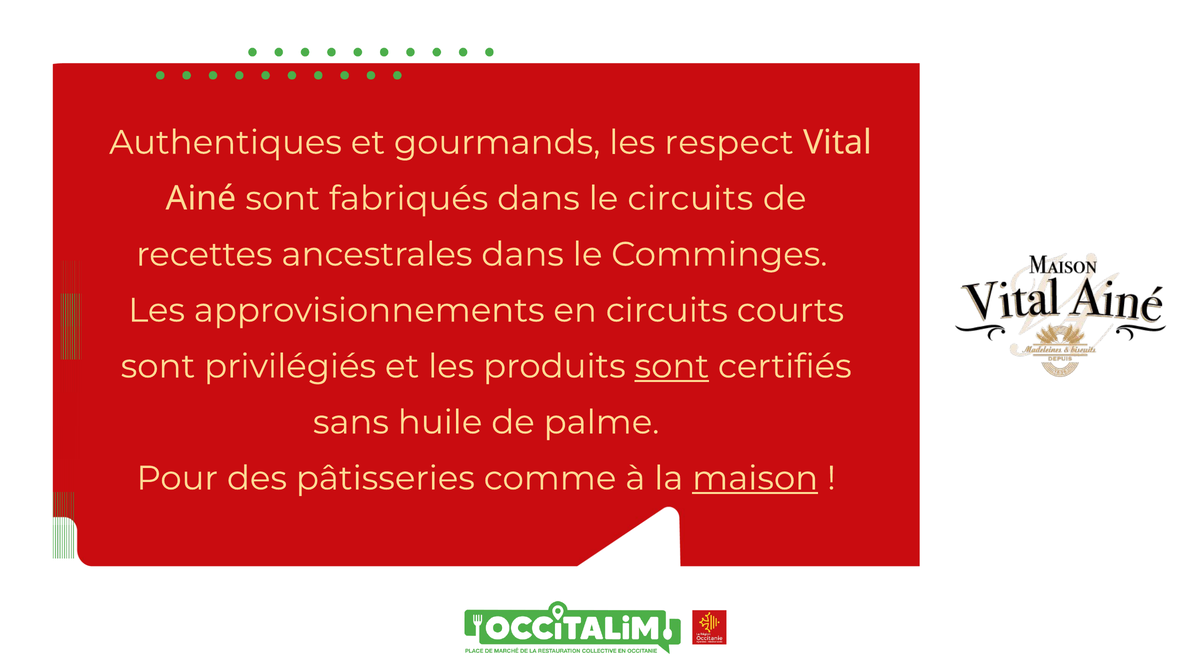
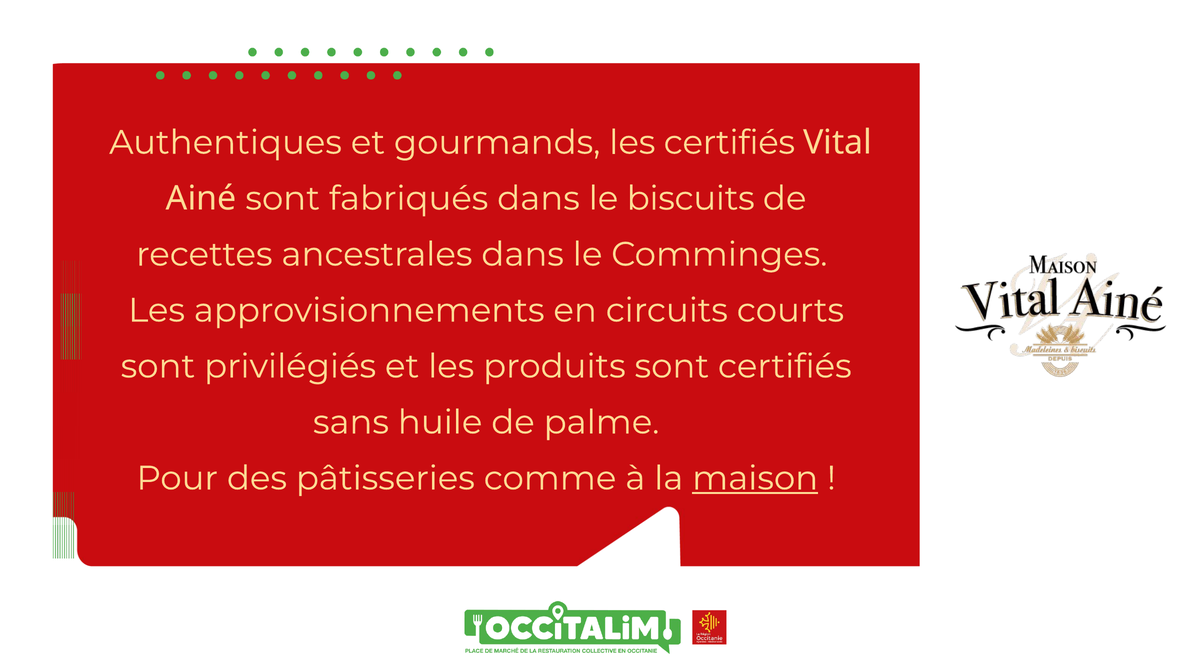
les respect: respect -> certifiés
le circuits: circuits -> biscuits
sont at (672, 366) underline: present -> none
